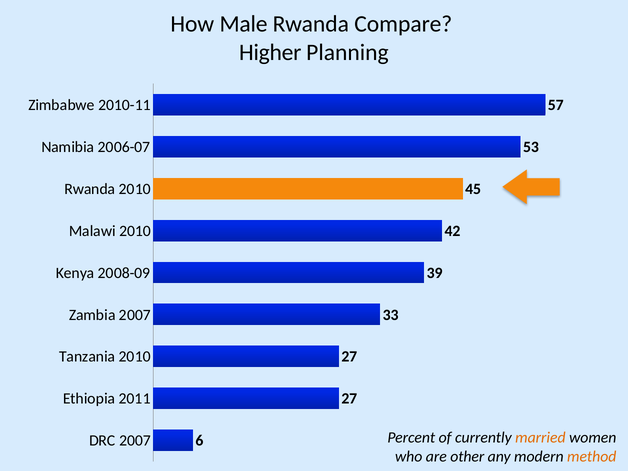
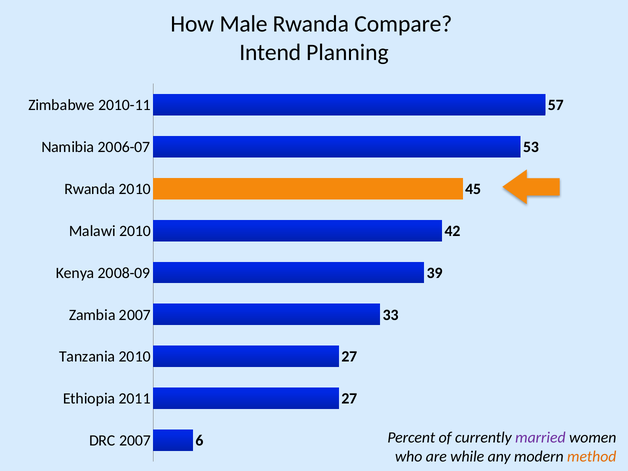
Higher: Higher -> Intend
married colour: orange -> purple
other: other -> while
